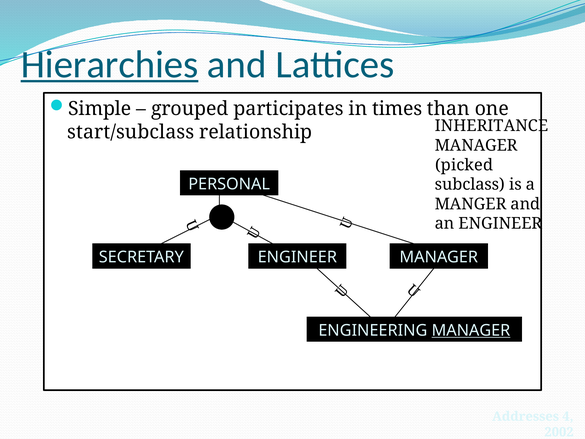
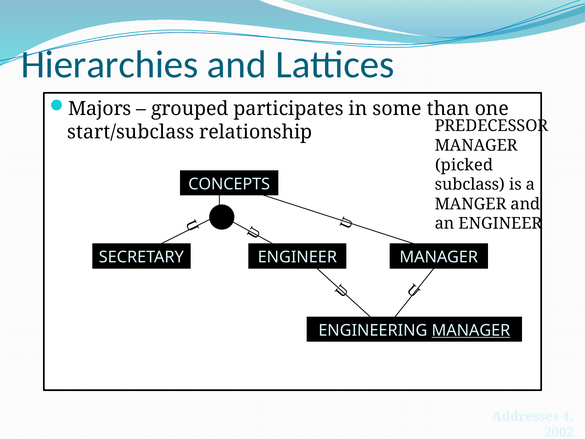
Hierarchies underline: present -> none
Simple: Simple -> Majors
times: times -> some
INHERITANCE: INHERITANCE -> PREDECESSOR
PERSONAL: PERSONAL -> CONCEPTS
